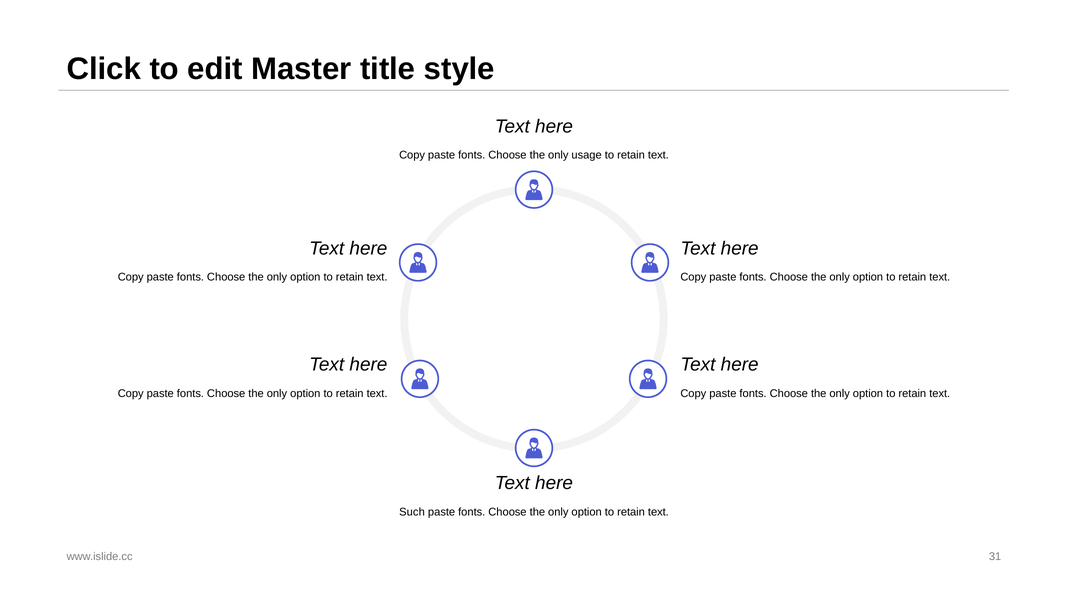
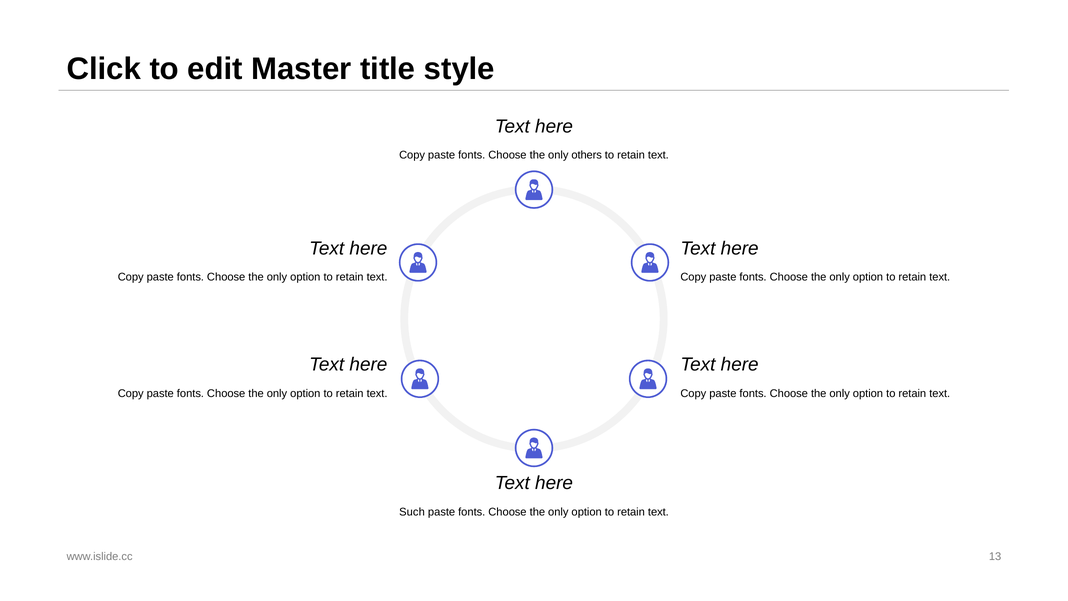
usage: usage -> others
31: 31 -> 13
